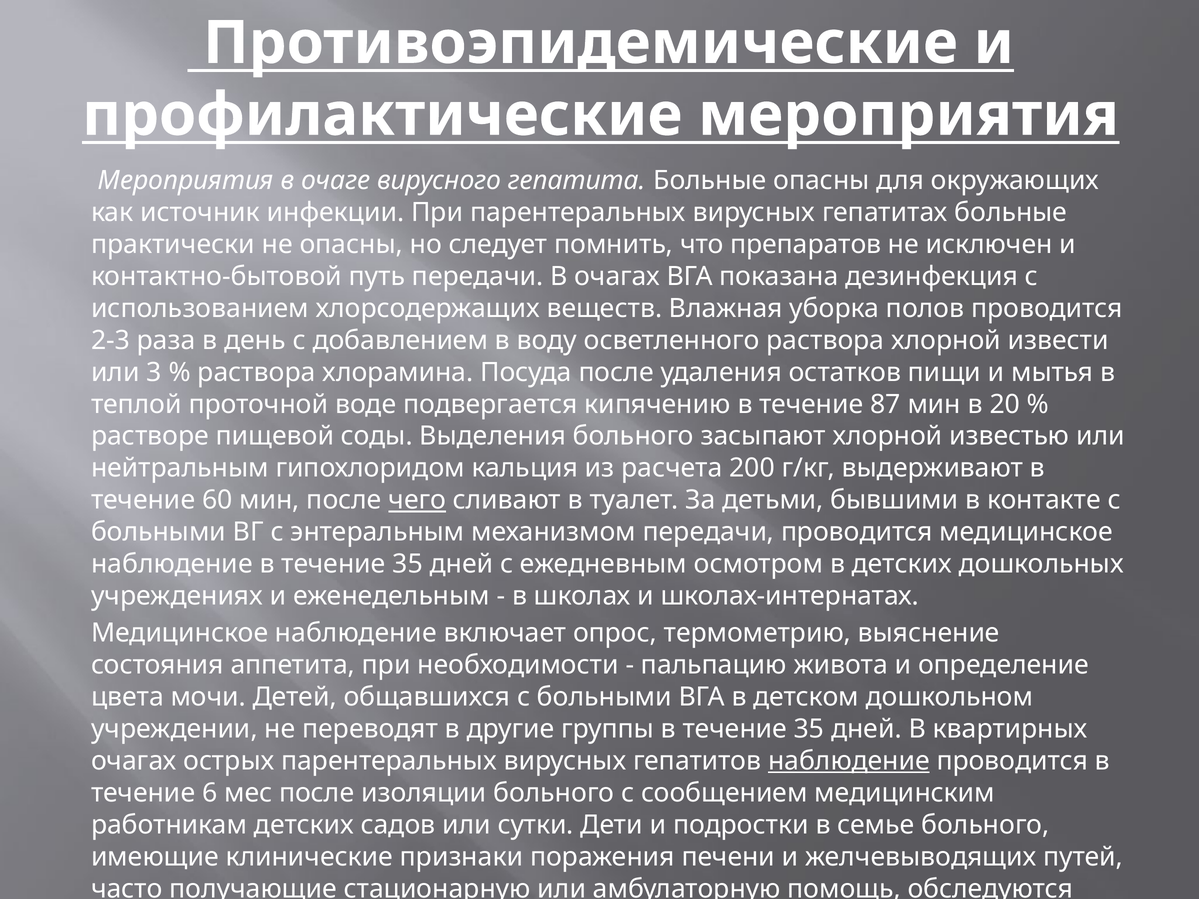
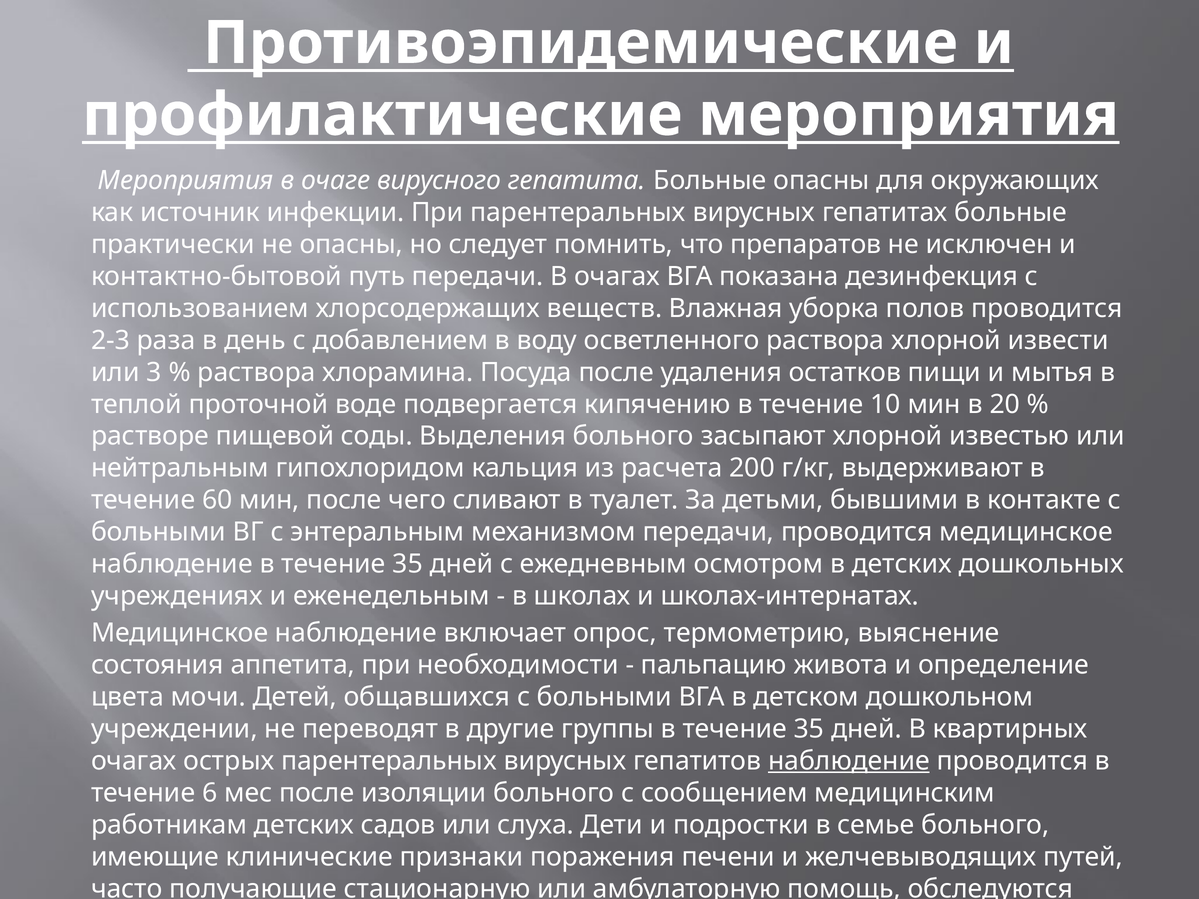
87: 87 -> 10
чего underline: present -> none
сутки: сутки -> слуха
